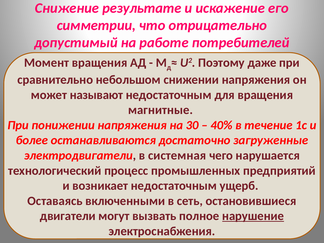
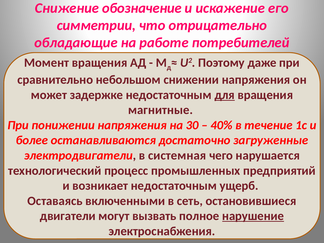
результате: результате -> обозначение
допустимый: допустимый -> обладающие
называют: называют -> задержке
для underline: none -> present
